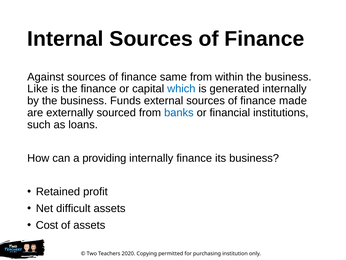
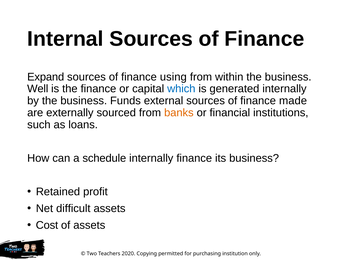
Against: Against -> Expand
same: same -> using
Like: Like -> Well
banks colour: blue -> orange
providing: providing -> schedule
